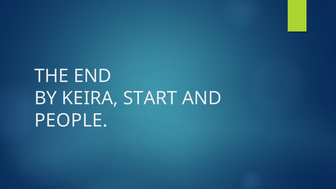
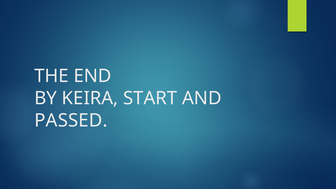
PEOPLE: PEOPLE -> PASSED
